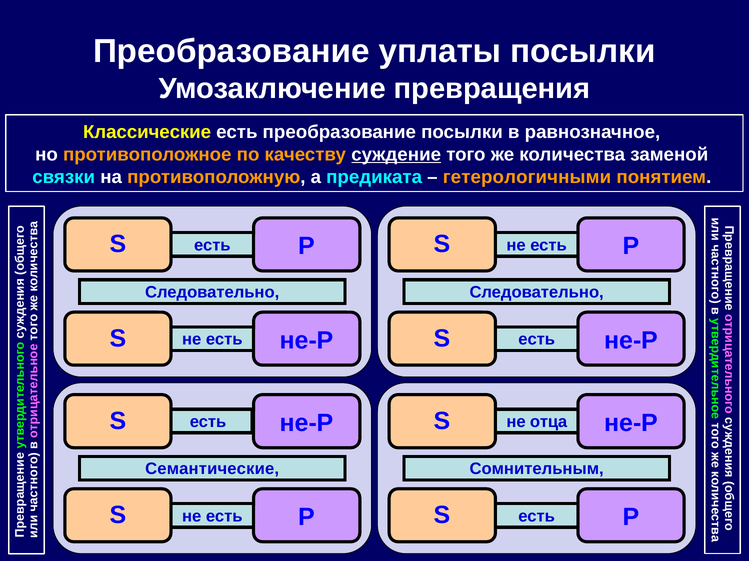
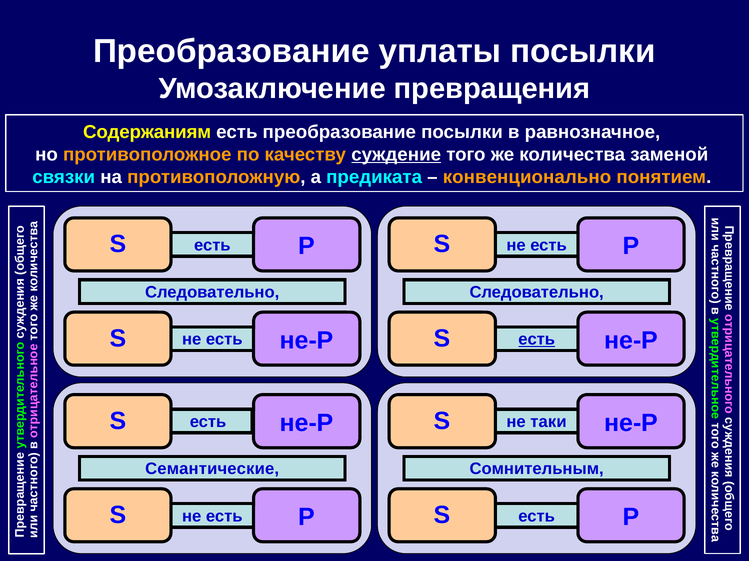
Классические: Классические -> Содержаниям
гетерологичными: гетерологичными -> конвенционально
есть at (537, 340) underline: none -> present
отца: отца -> таки
